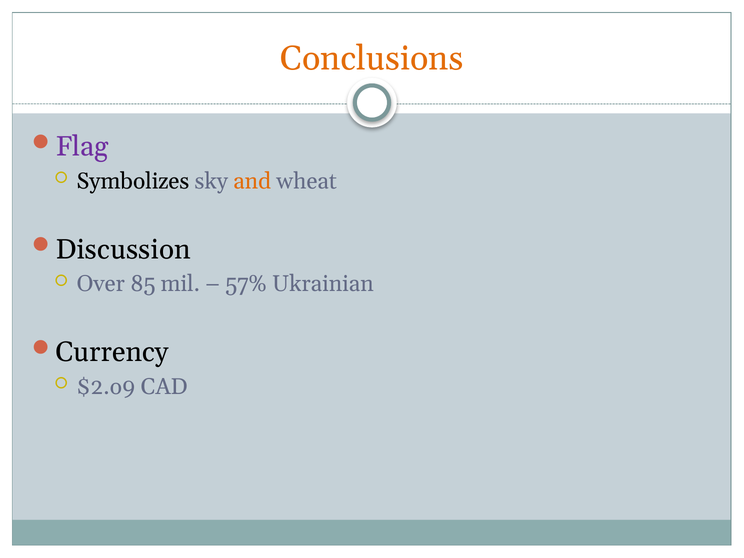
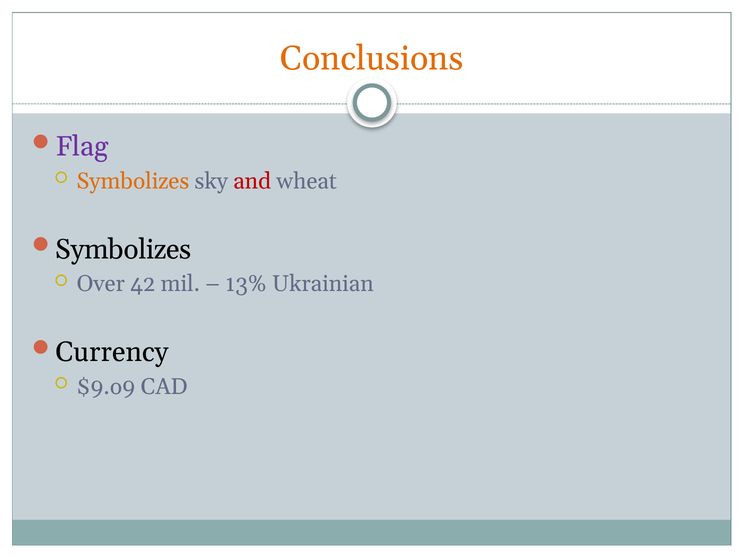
Symbolizes at (133, 181) colour: black -> orange
and colour: orange -> red
Discussion at (123, 249): Discussion -> Symbolizes
85: 85 -> 42
57%: 57% -> 13%
$2.o9: $2.o9 -> $9.o9
